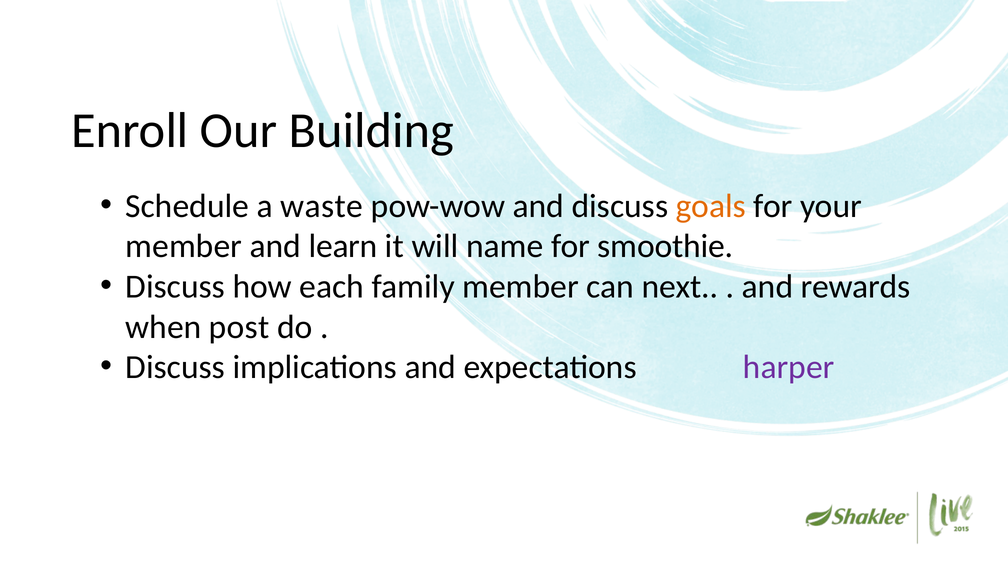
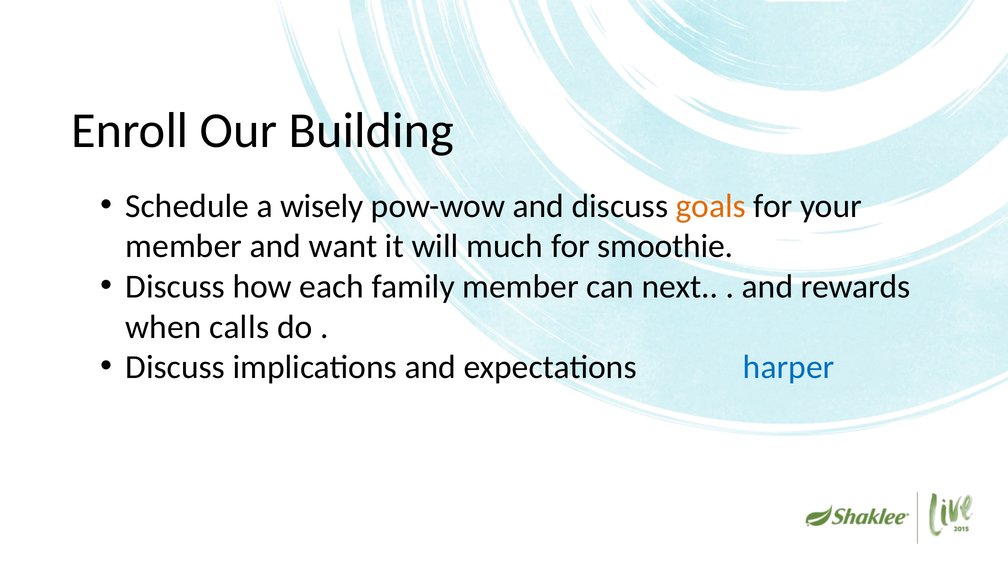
waste: waste -> wisely
learn: learn -> want
name: name -> much
post: post -> calls
harper colour: purple -> blue
